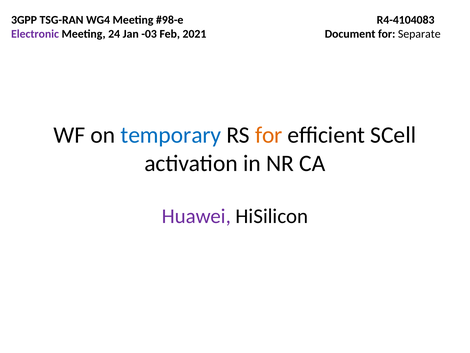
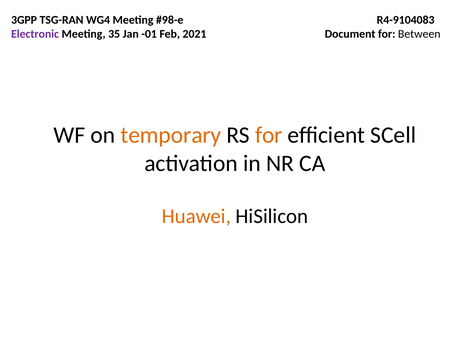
R4-4104083: R4-4104083 -> R4-9104083
24: 24 -> 35
-03: -03 -> -01
Separate: Separate -> Between
temporary colour: blue -> orange
Huawei colour: purple -> orange
